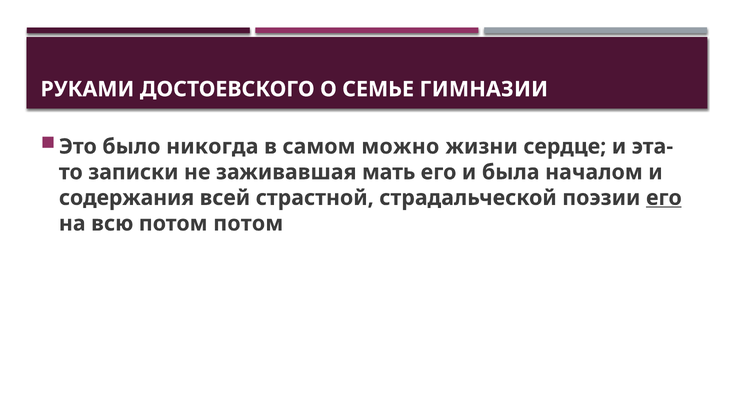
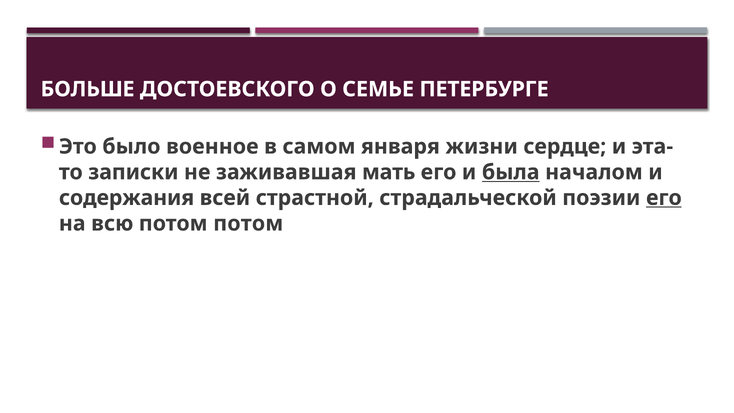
РУКАМИ: РУКАМИ -> БОЛЬШЕ
ГИМНАЗИИ: ГИМНАЗИИ -> ПЕТЕРБУРГЕ
никогда: никогда -> военное
можно: можно -> января
была underline: none -> present
